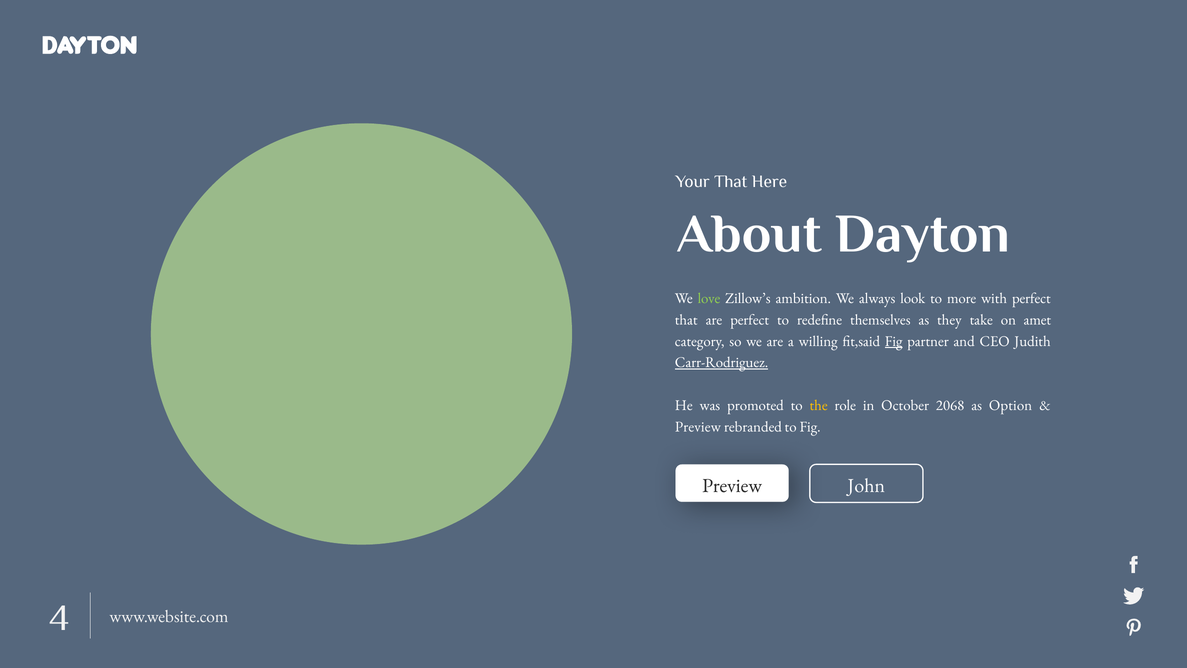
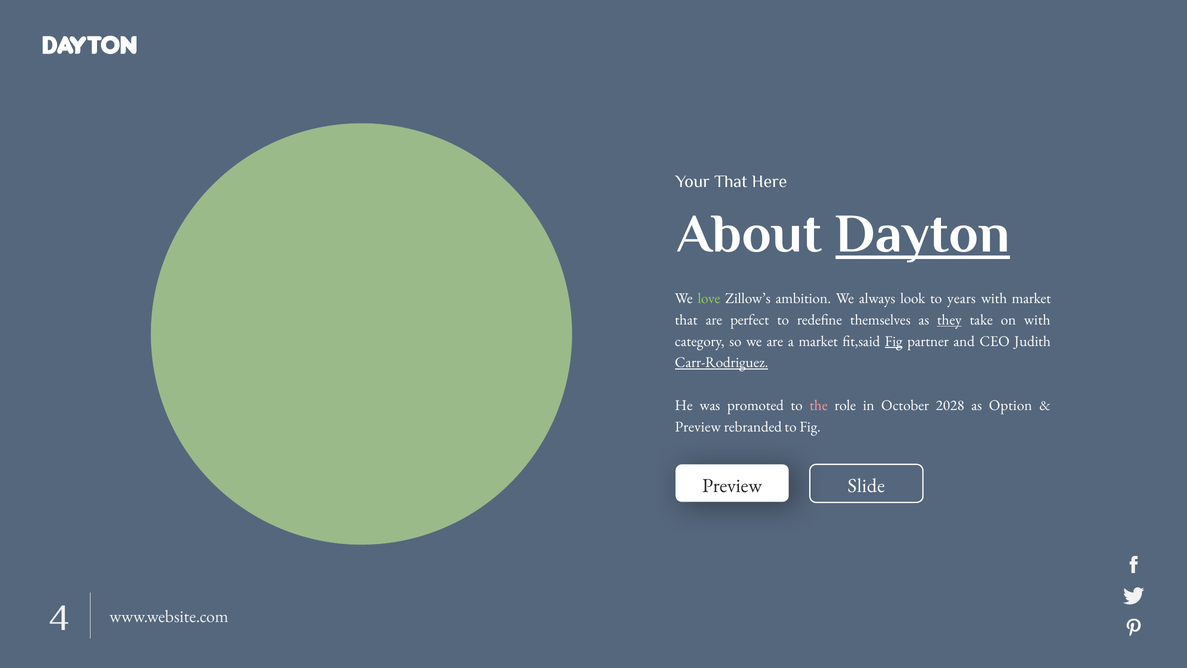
Dayton underline: none -> present
more: more -> years
with perfect: perfect -> market
they underline: none -> present
on amet: amet -> with
a willing: willing -> market
the colour: yellow -> pink
2068: 2068 -> 2028
John: John -> Slide
